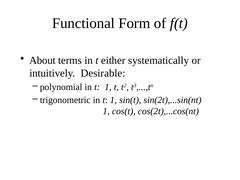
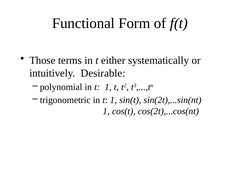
About: About -> Those
